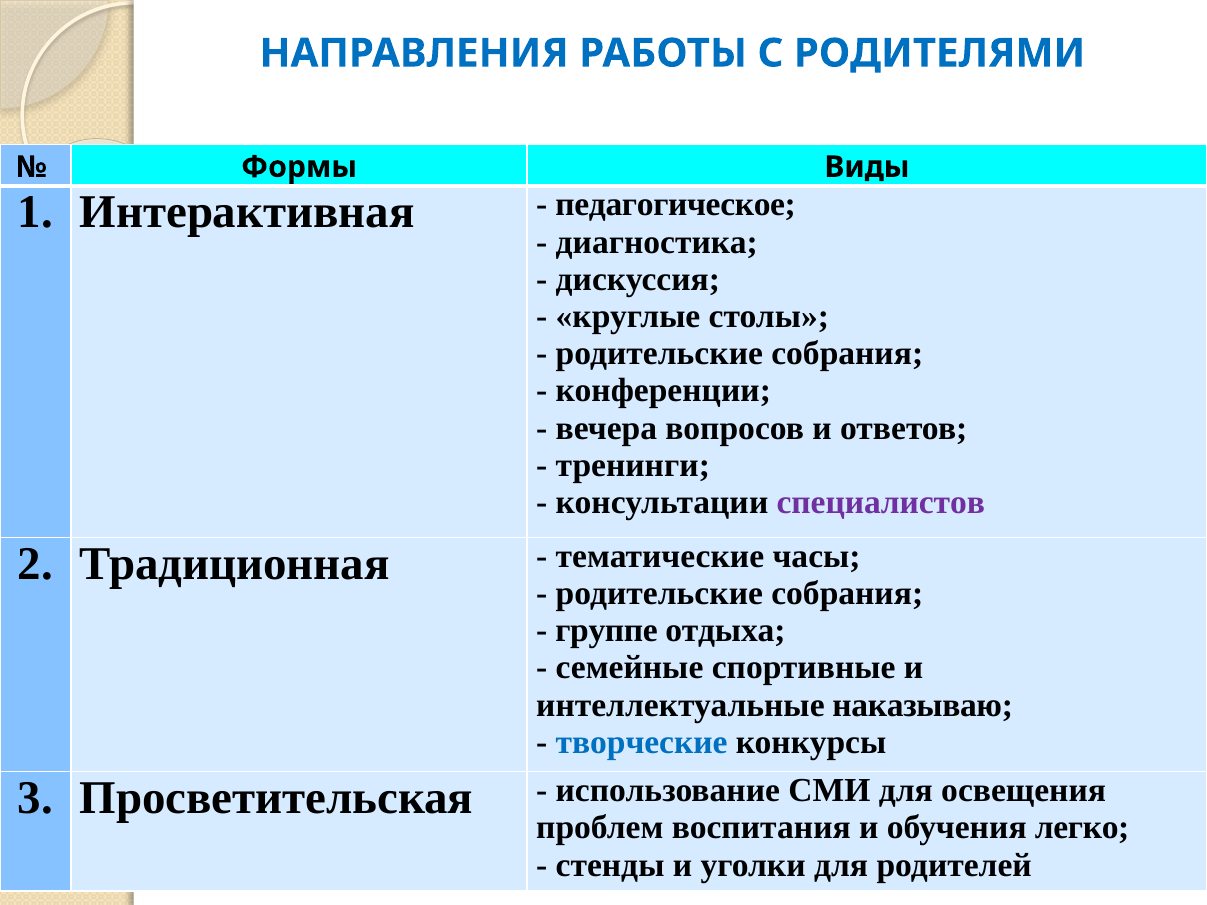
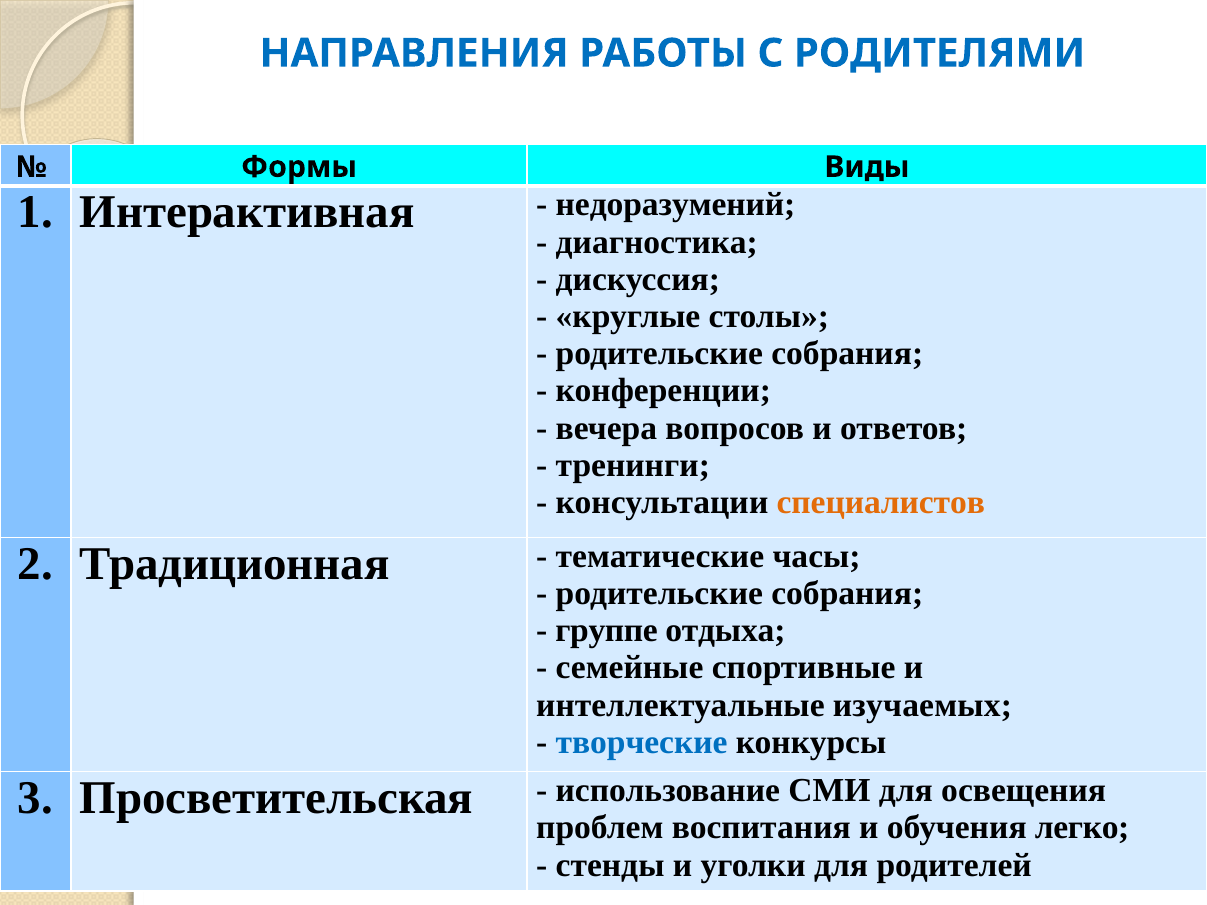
педагогическое: педагогическое -> недоразумений
специалистов colour: purple -> orange
наказываю: наказываю -> изучаемых
